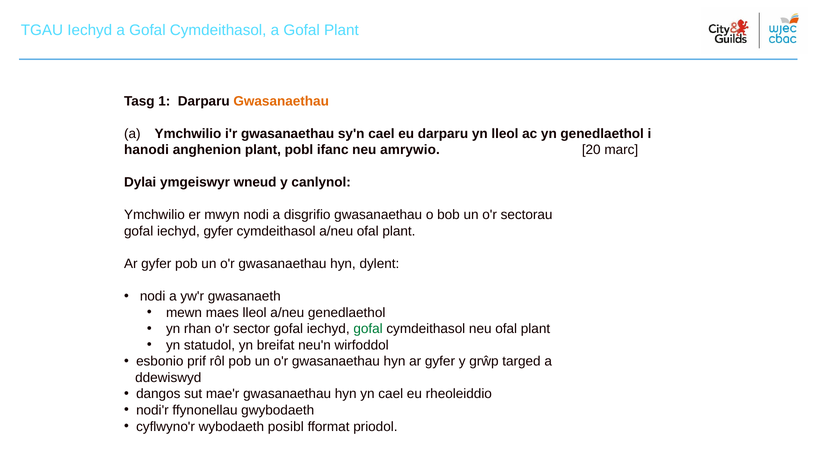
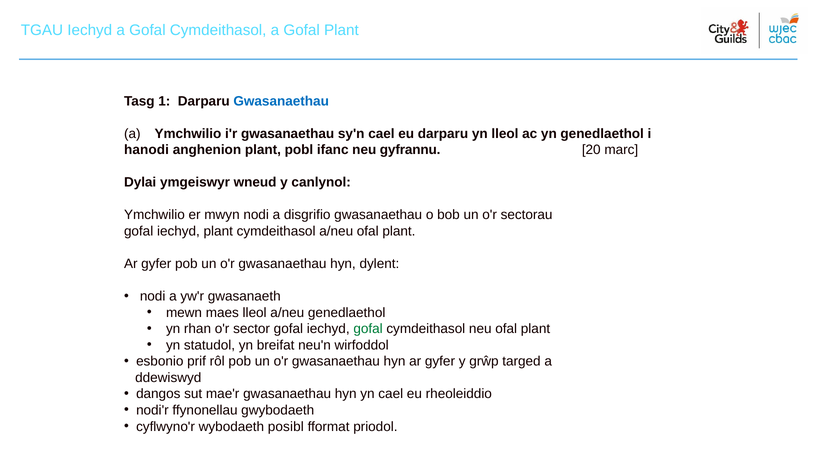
Gwasanaethau at (281, 101) colour: orange -> blue
amrywio: amrywio -> gyfrannu
iechyd gyfer: gyfer -> plant
